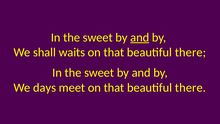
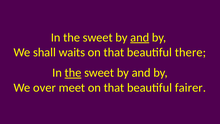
the at (73, 73) underline: none -> present
days: days -> over
there at (190, 87): there -> fairer
